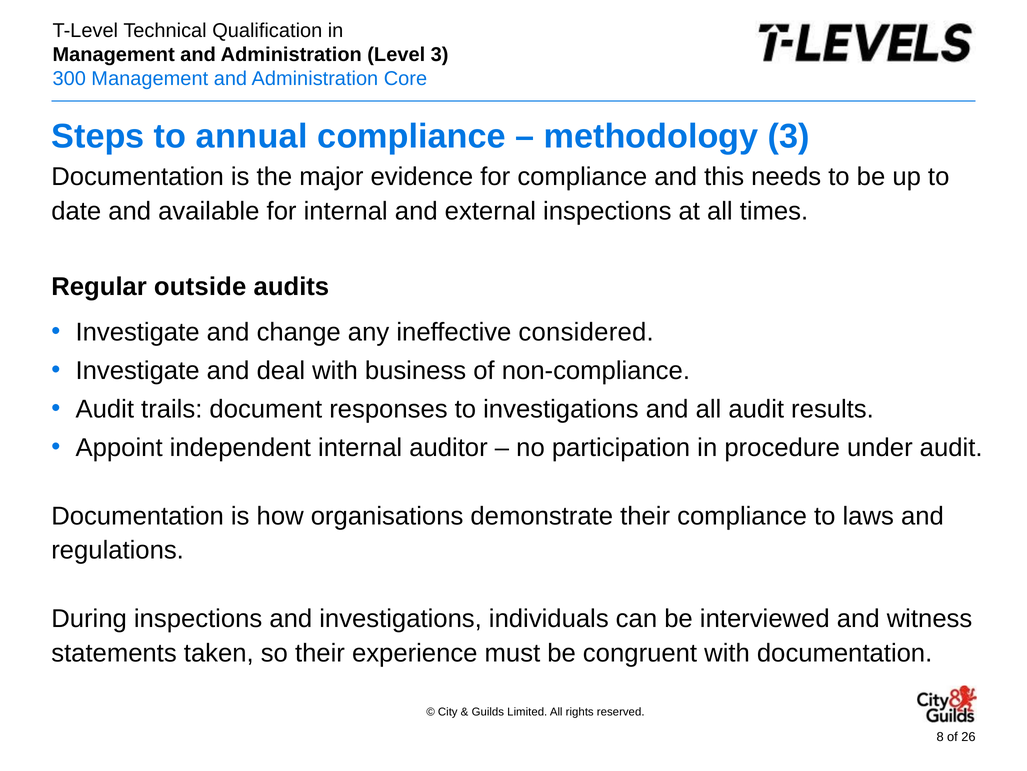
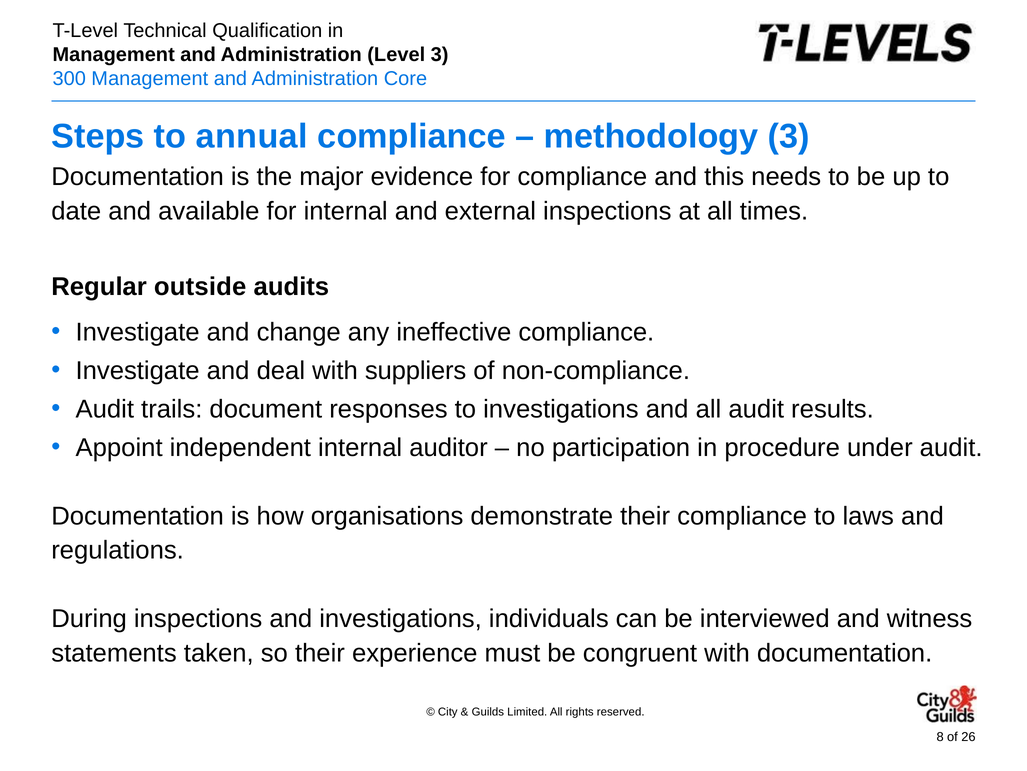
ineffective considered: considered -> compliance
business: business -> suppliers
